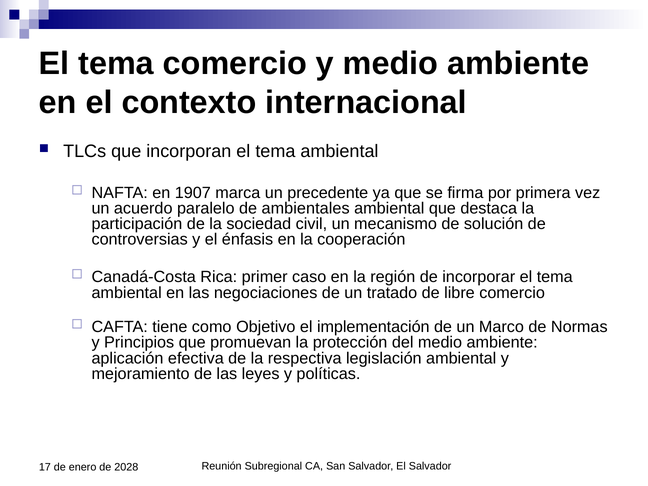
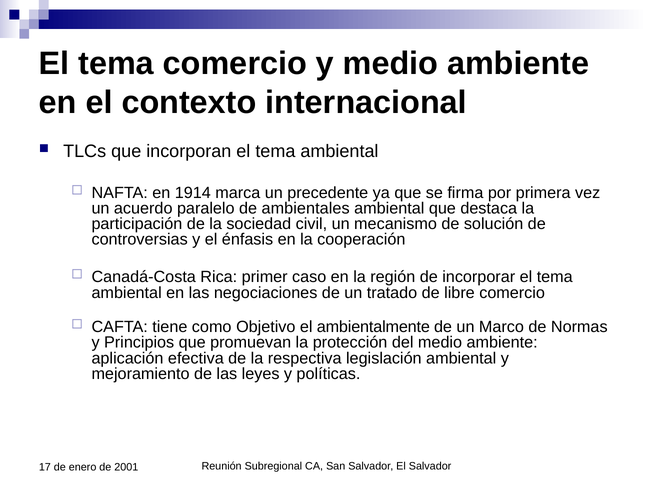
1907: 1907 -> 1914
implementación: implementación -> ambientalmente
2028: 2028 -> 2001
